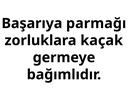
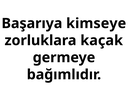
parmağı: parmağı -> kimseye
